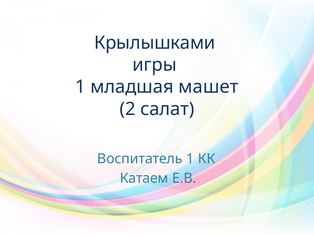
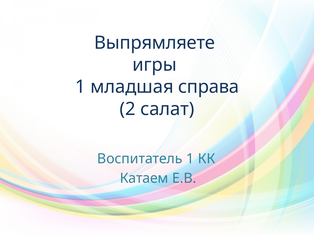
Крылышками: Крылышками -> Выпрямляете
машет: машет -> справа
